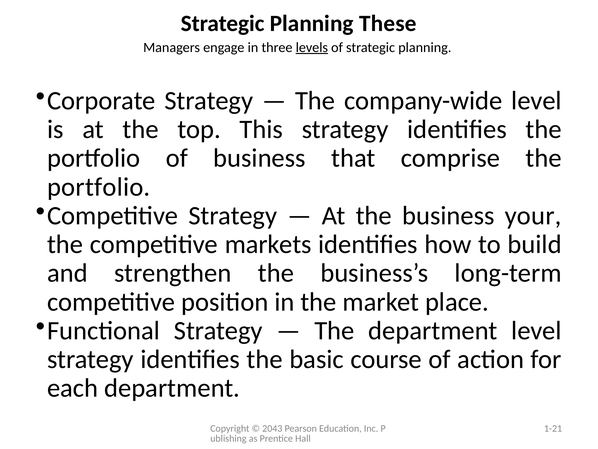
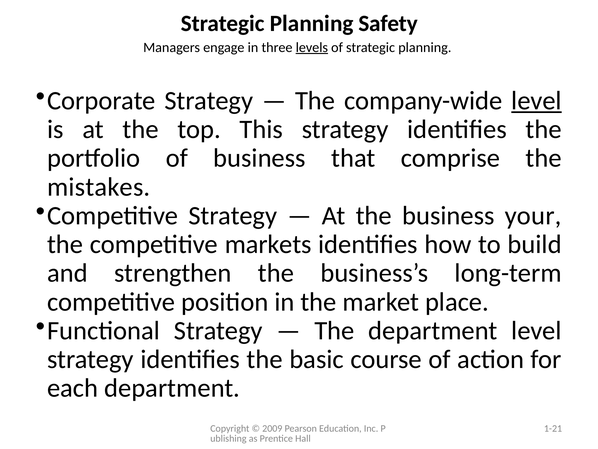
These: These -> Safety
level at (536, 101) underline: none -> present
portfolio at (99, 187): portfolio -> mistakes
2043: 2043 -> 2009
